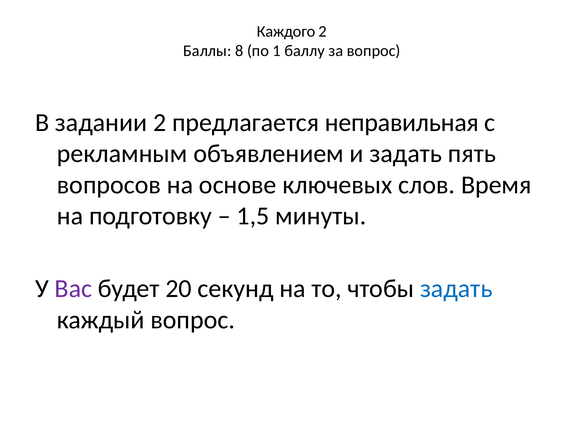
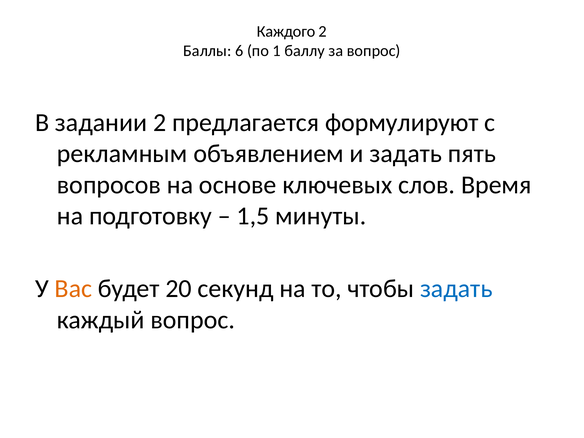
8: 8 -> 6
неправильная: неправильная -> формулируют
Вас colour: purple -> orange
